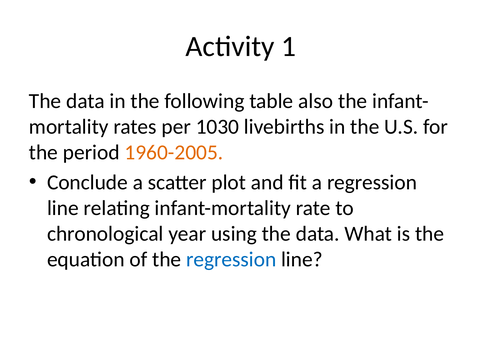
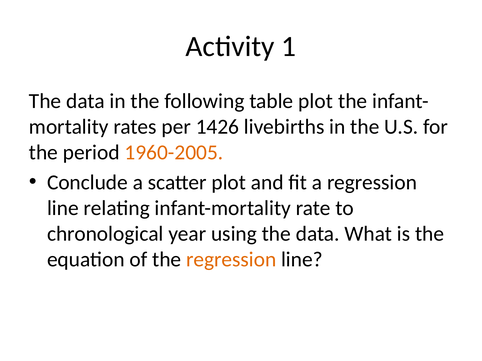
table also: also -> plot
1030: 1030 -> 1426
regression at (231, 260) colour: blue -> orange
